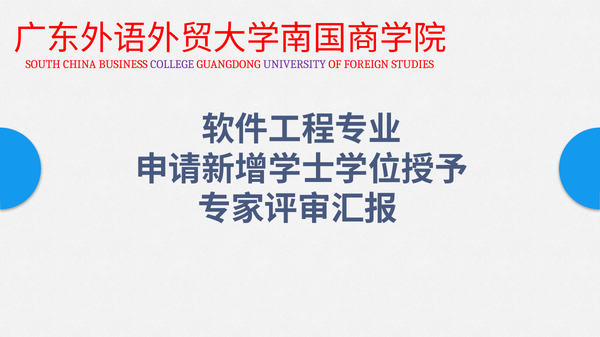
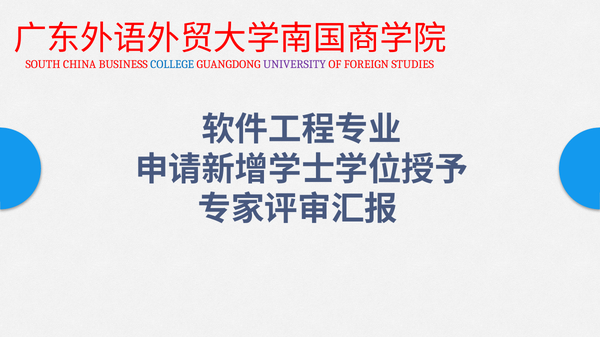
COLLEGE colour: purple -> blue
